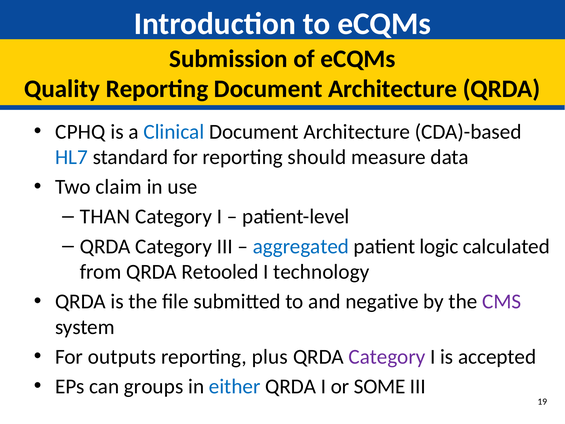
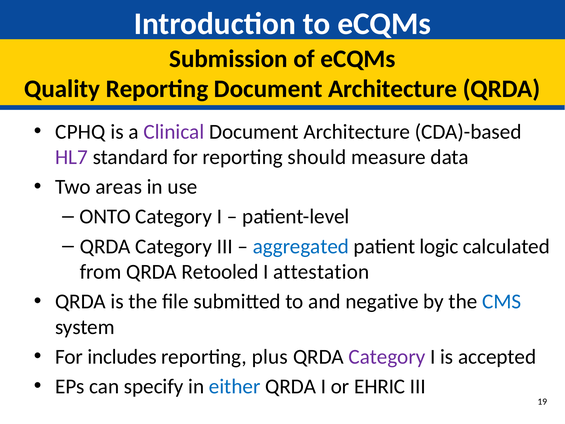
Clinical colour: blue -> purple
HL7 colour: blue -> purple
claim: claim -> areas
THAN: THAN -> ONTO
technology: technology -> attestation
CMS colour: purple -> blue
outputs: outputs -> includes
groups: groups -> specify
SOME: SOME -> EHRIC
